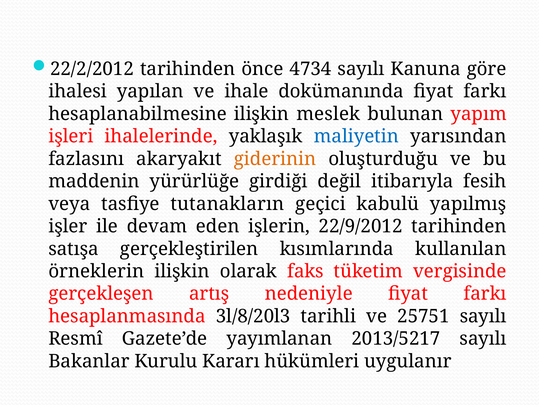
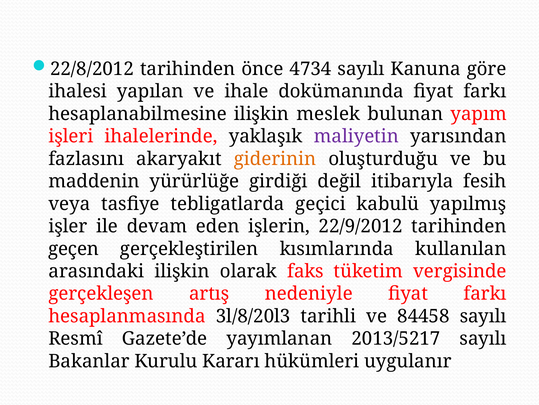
22/2/2012: 22/2/2012 -> 22/8/2012
maliyetin colour: blue -> purple
tutanakların: tutanakların -> tebligatlarda
satışa: satışa -> geçen
örneklerin: örneklerin -> arasındaki
25751: 25751 -> 84458
